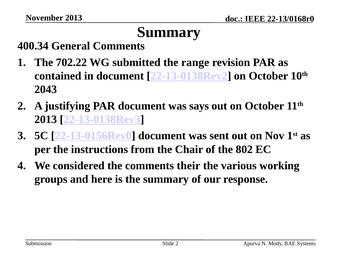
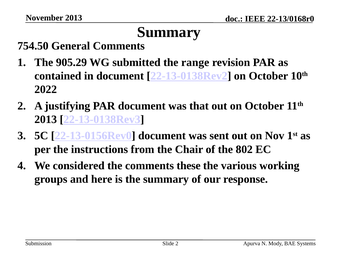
400.34: 400.34 -> 754.50
702.22: 702.22 -> 905.29
2043: 2043 -> 2022
says: says -> that
their: their -> these
